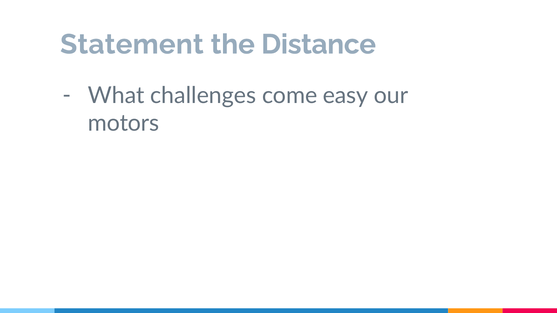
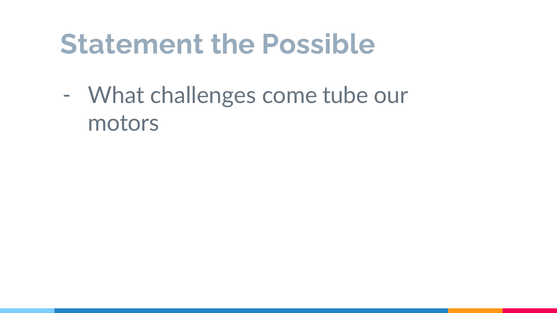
Distance: Distance -> Possible
easy: easy -> tube
